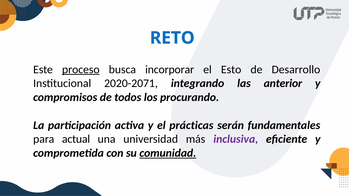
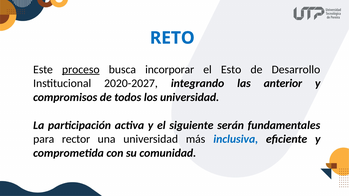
2020-2071: 2020-2071 -> 2020-2027
los procurando: procurando -> universidad
prácticas: prácticas -> siguiente
actual: actual -> rector
inclusiva colour: purple -> blue
comunidad underline: present -> none
